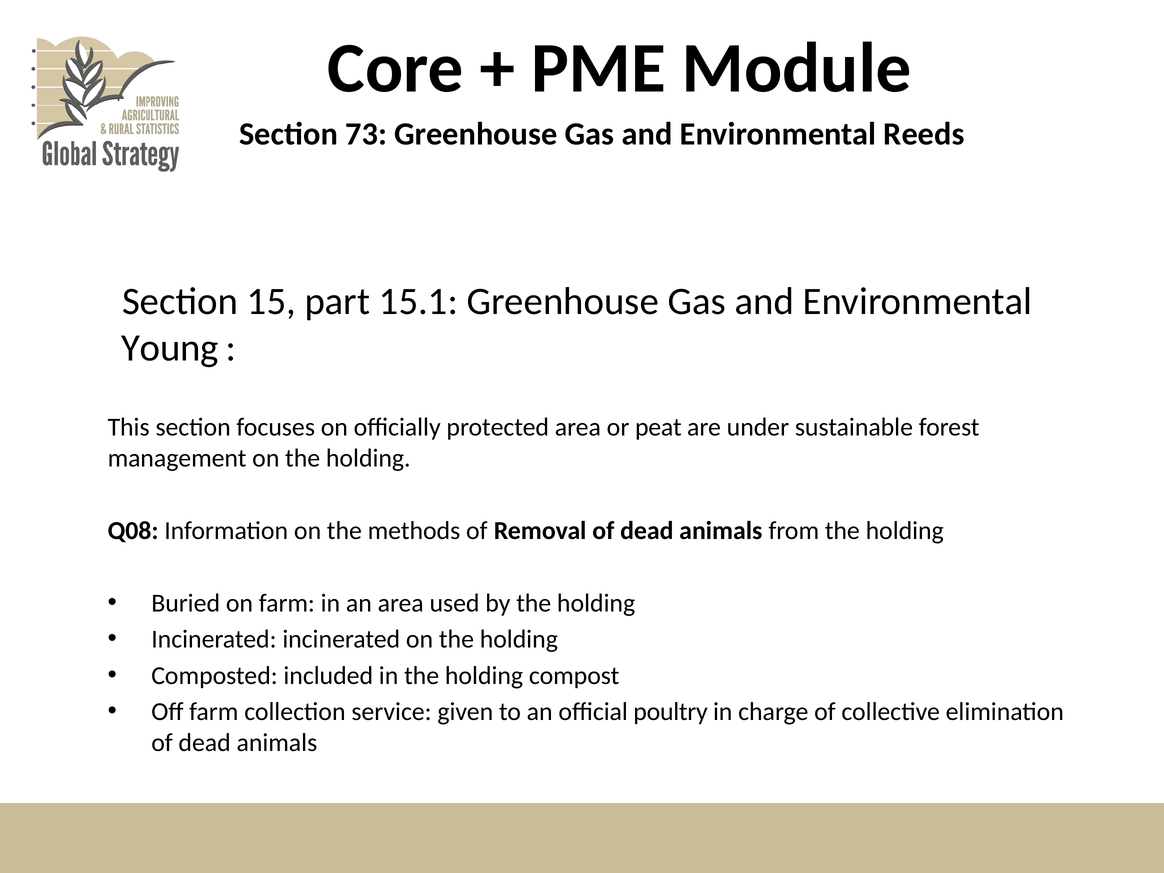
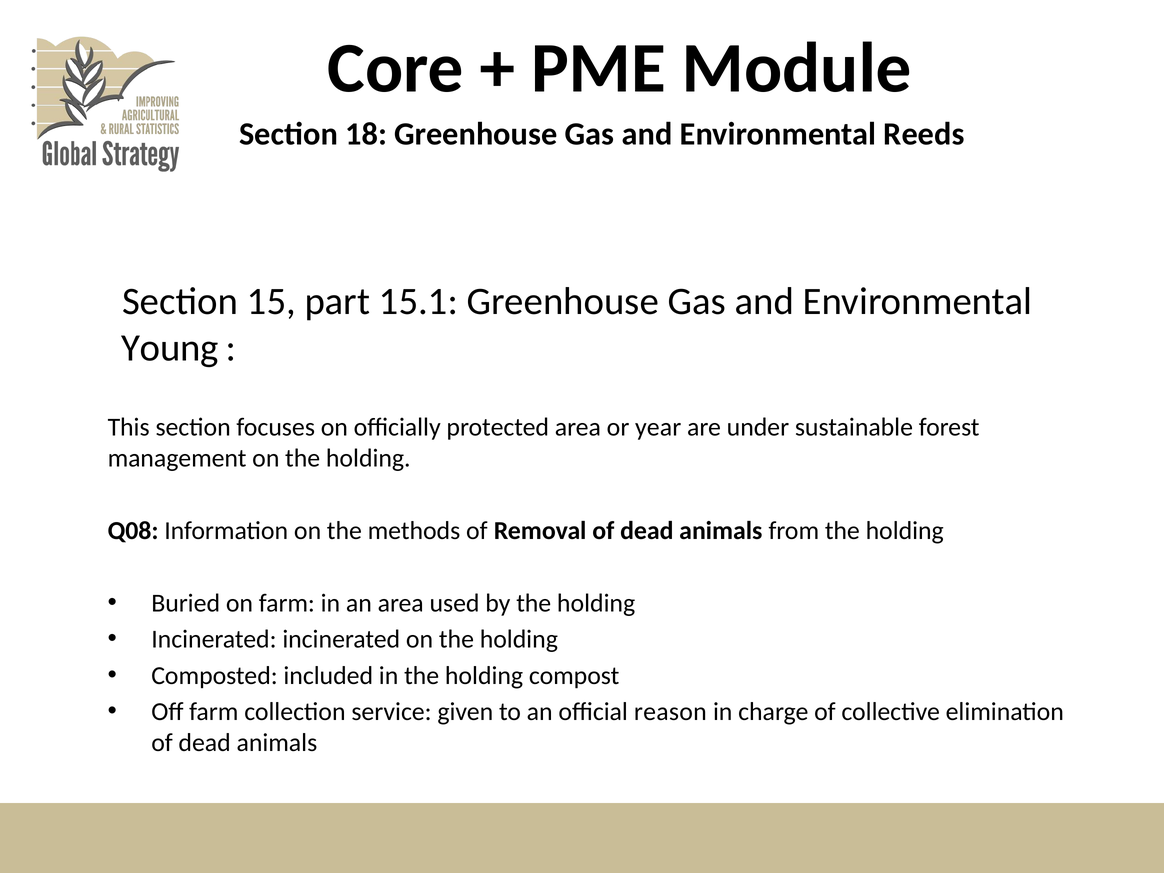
73: 73 -> 18
peat: peat -> year
poultry: poultry -> reason
